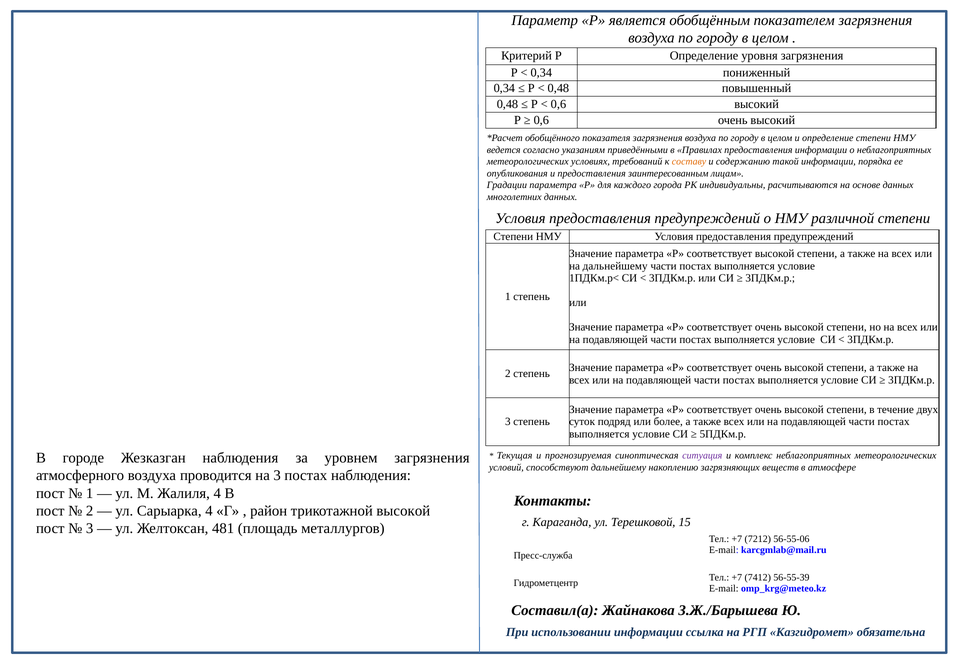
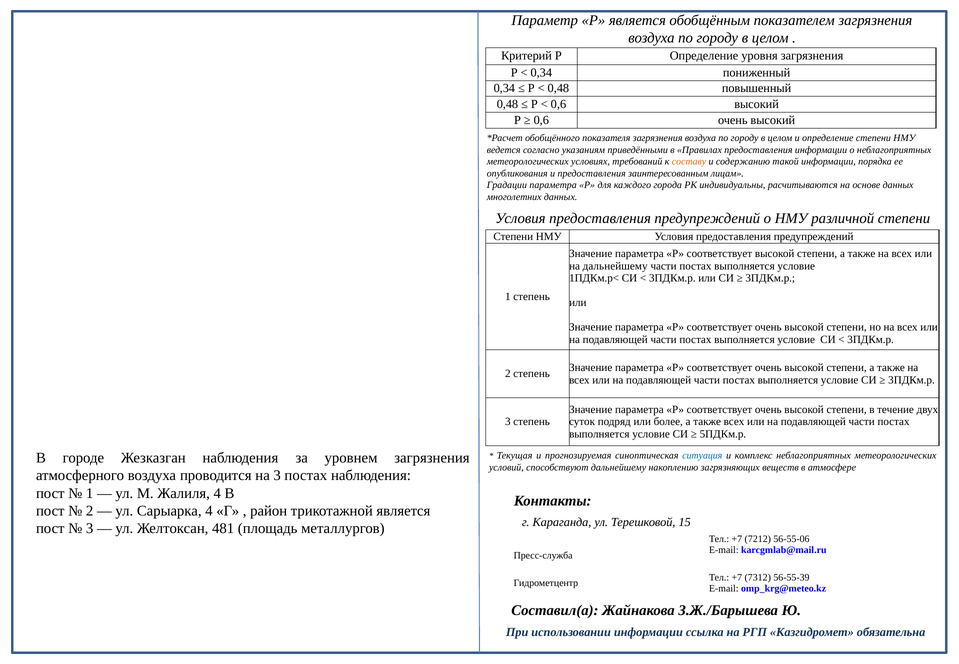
ситуация colour: purple -> blue
трикотажной высокой: высокой -> является
7412: 7412 -> 7312
